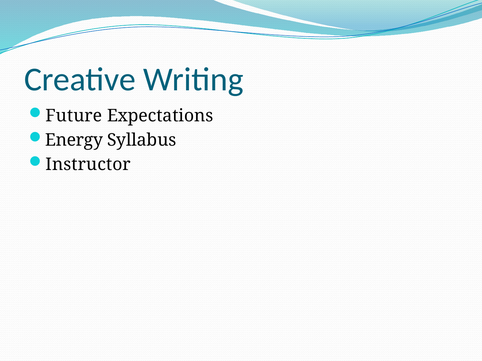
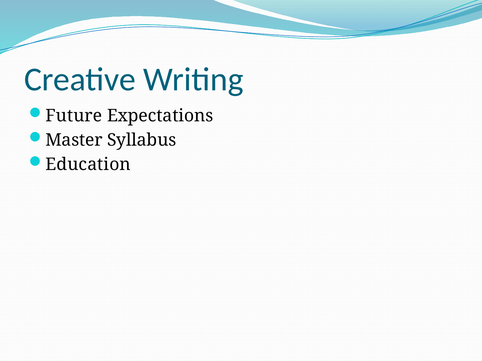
Energy: Energy -> Master
Instructor: Instructor -> Education
